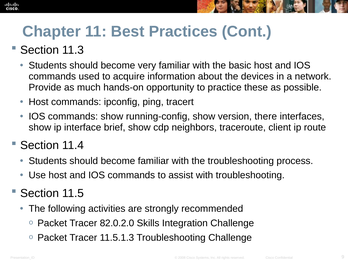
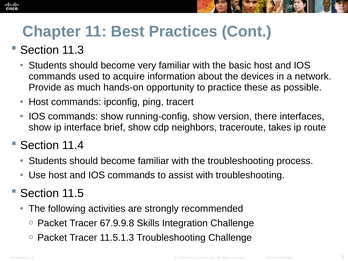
client: client -> takes
82.0.2.0: 82.0.2.0 -> 67.9.9.8
